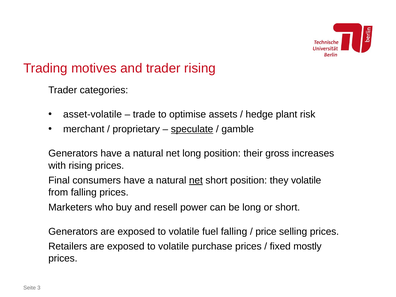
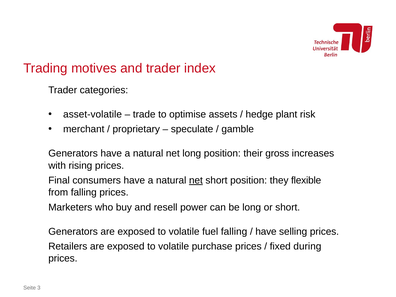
trader rising: rising -> index
speculate underline: present -> none
they volatile: volatile -> flexible
price at (266, 231): price -> have
mostly: mostly -> during
